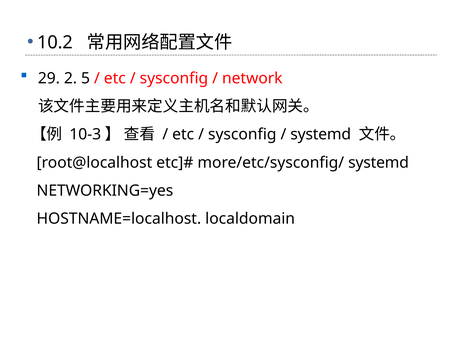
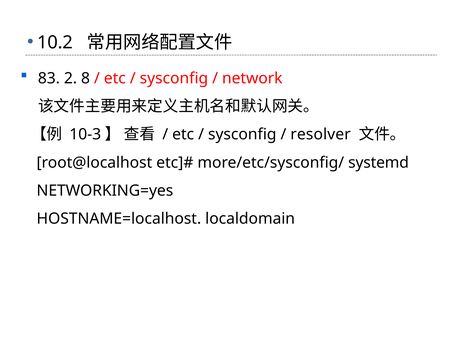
29: 29 -> 83
5: 5 -> 8
systemd at (321, 134): systemd -> resolver
